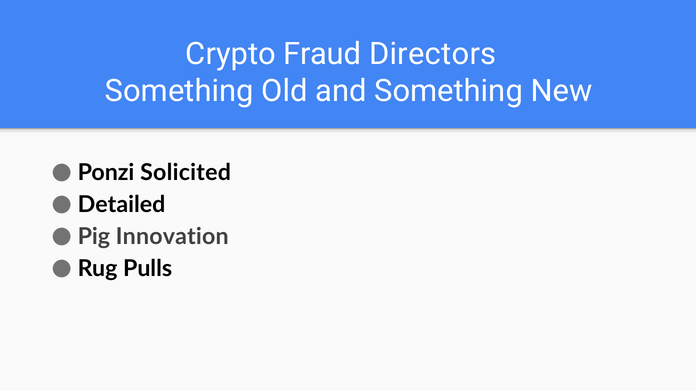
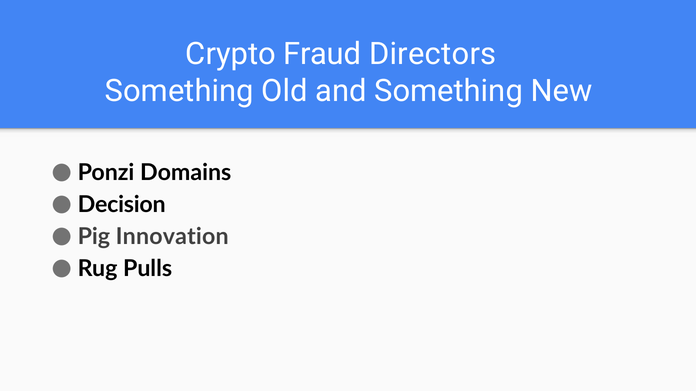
Solicited: Solicited -> Domains
Detailed: Detailed -> Decision
